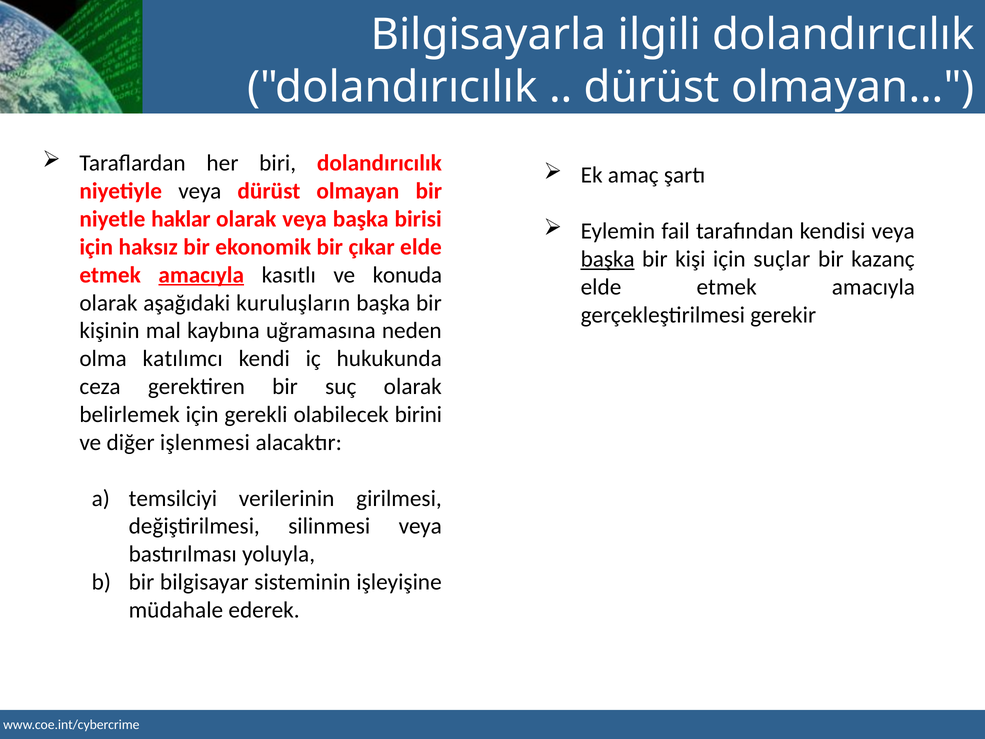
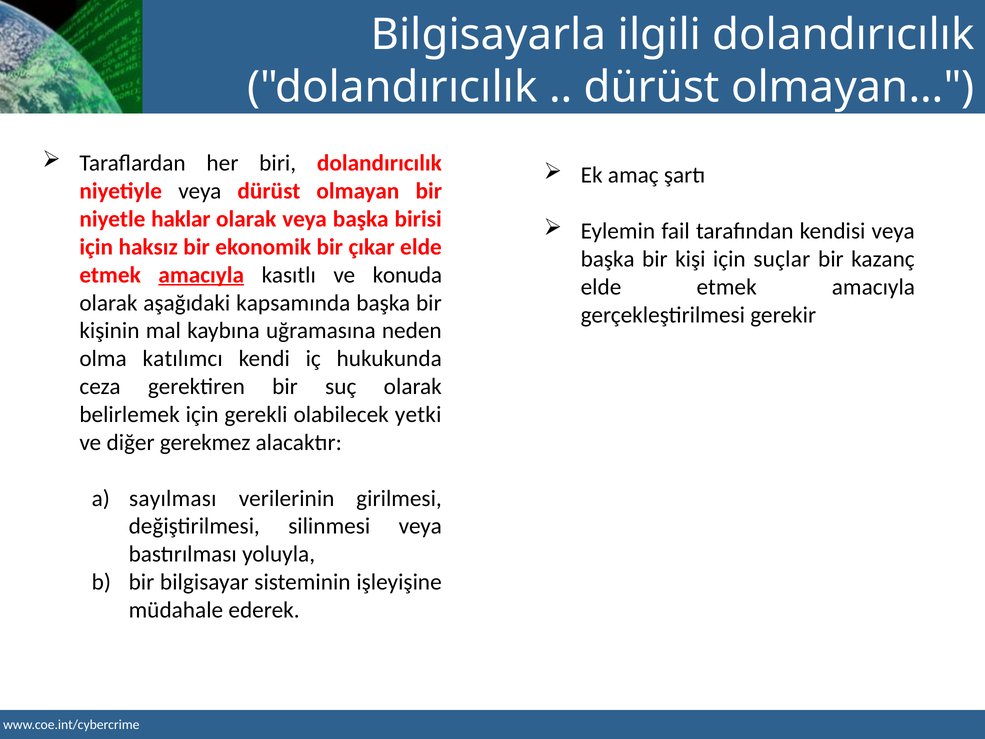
başka at (608, 259) underline: present -> none
kuruluşların: kuruluşların -> kapsamında
birini: birini -> yetki
işlenmesi: işlenmesi -> gerekmez
temsilciyi: temsilciyi -> sayılması
